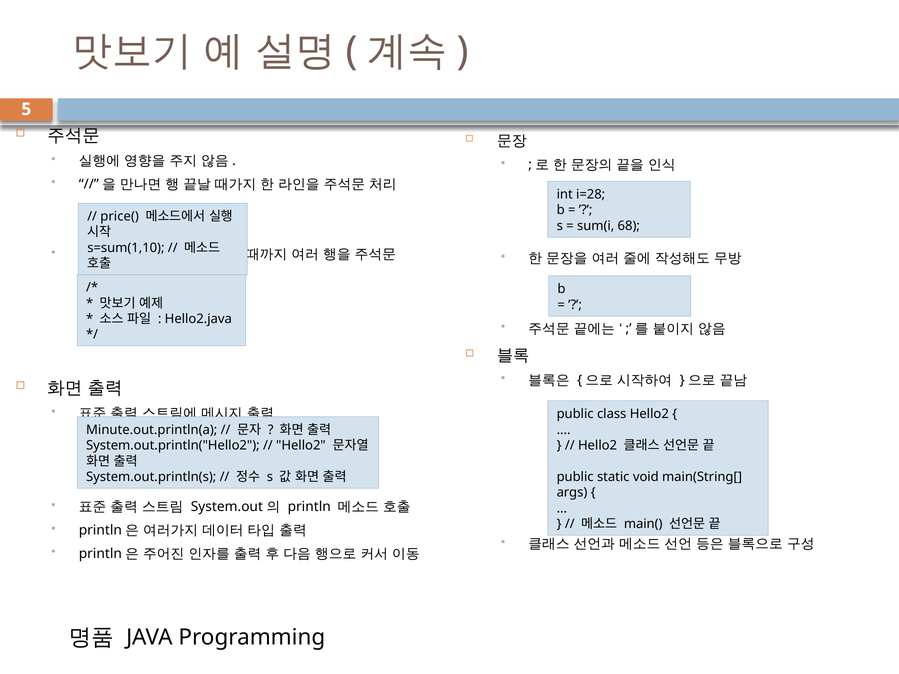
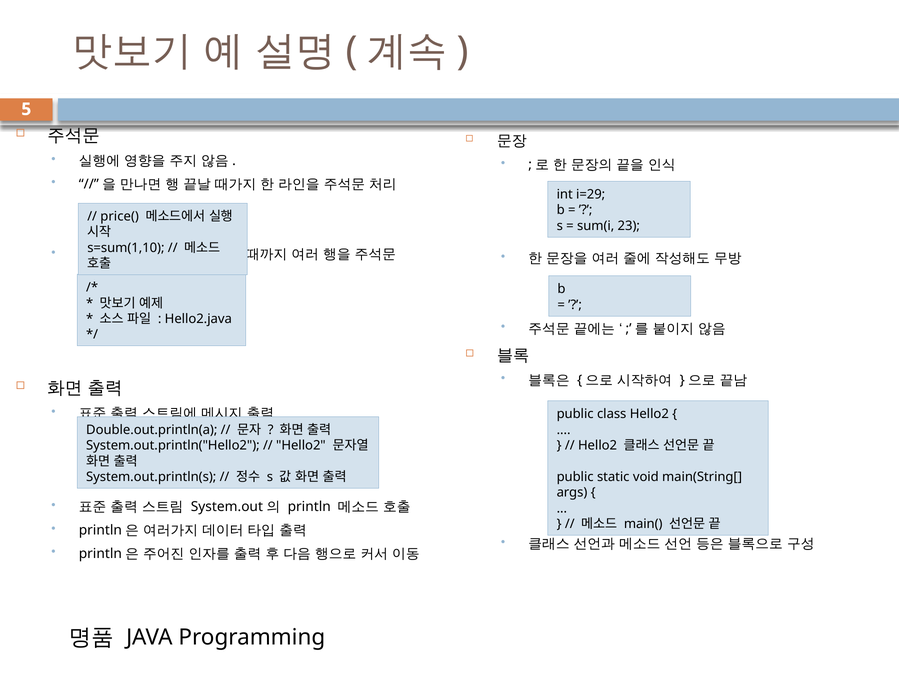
i=28: i=28 -> i=29
68: 68 -> 23
Minute.out.println(a: Minute.out.println(a -> Double.out.println(a
